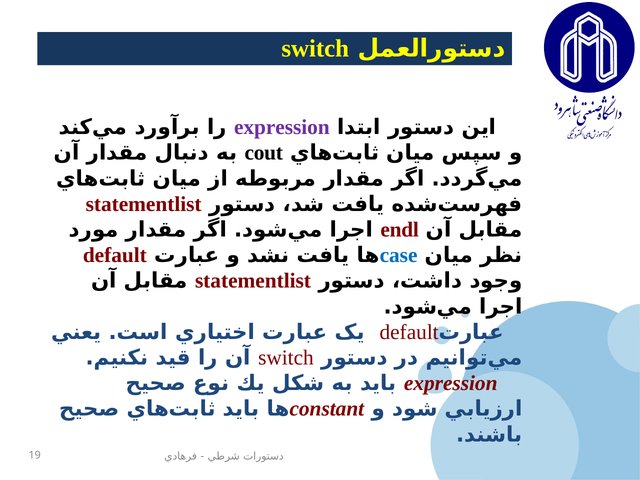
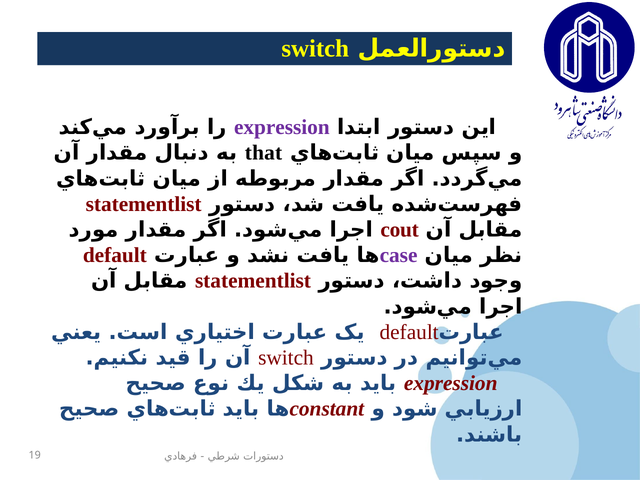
cout: cout -> that
endl: endl -> cout
case colour: blue -> purple
